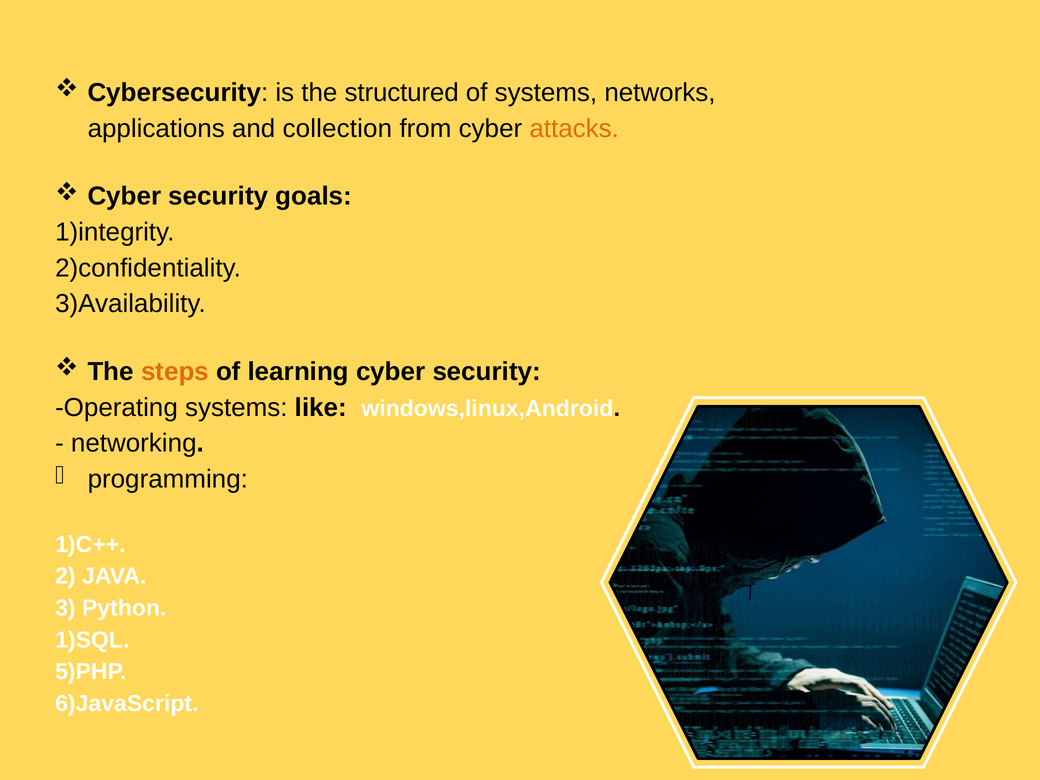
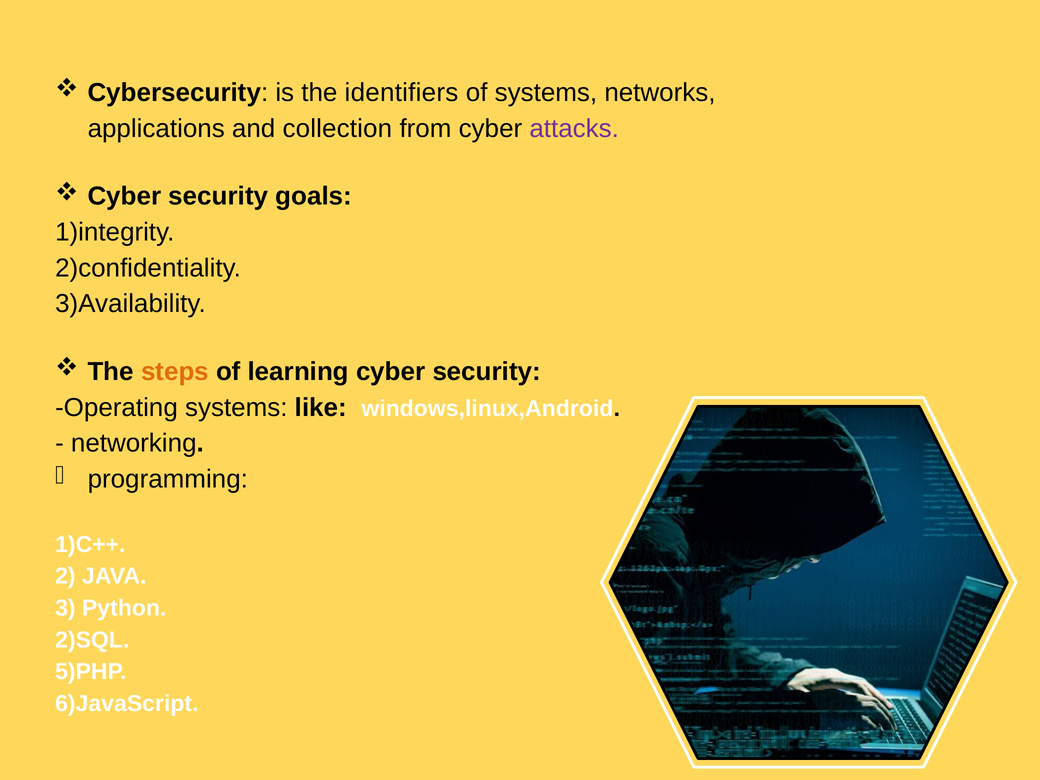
structured: structured -> identifiers
attacks colour: orange -> purple
1)SQL: 1)SQL -> 2)SQL
